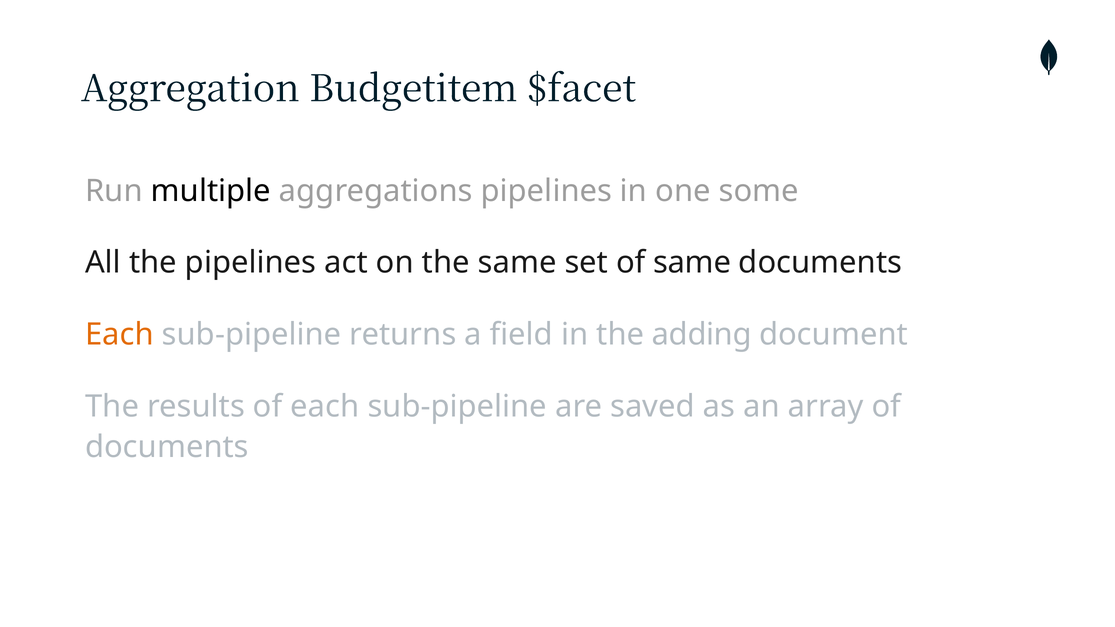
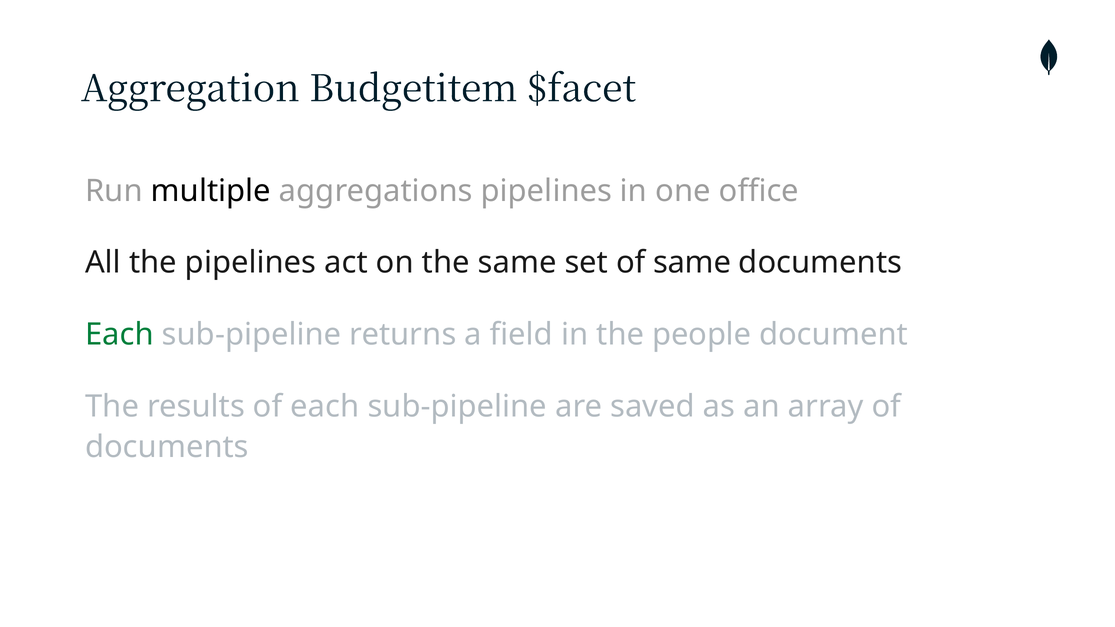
some: some -> office
Each at (119, 335) colour: orange -> green
adding: adding -> people
